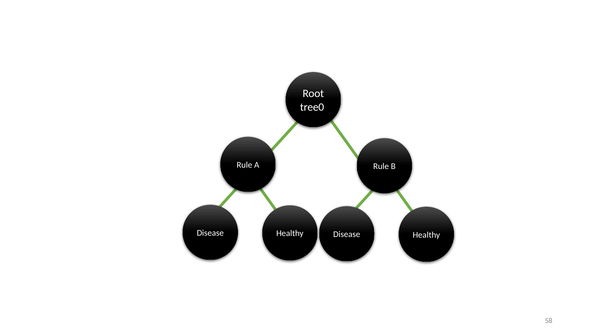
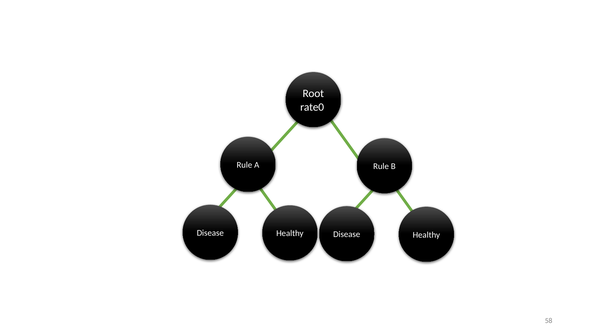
tree0: tree0 -> rate0
